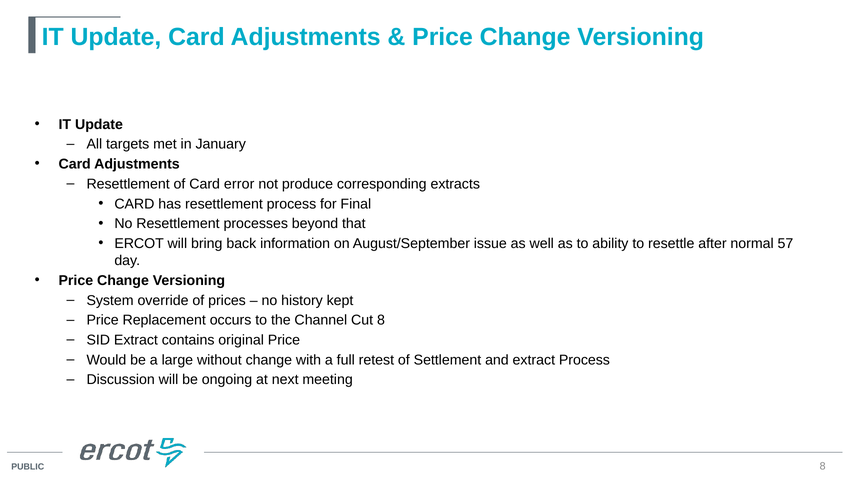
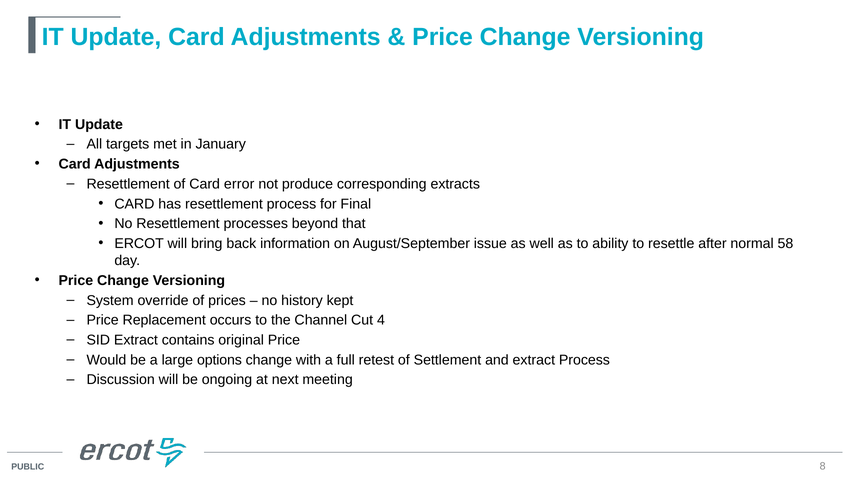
57: 57 -> 58
Cut 8: 8 -> 4
without: without -> options
